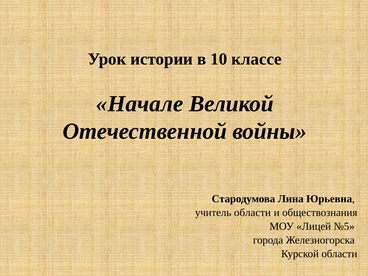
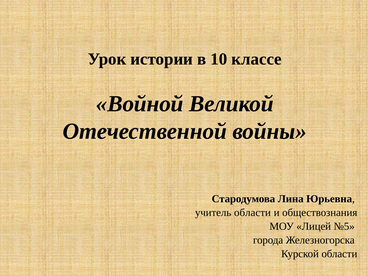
Начале: Начале -> Войной
